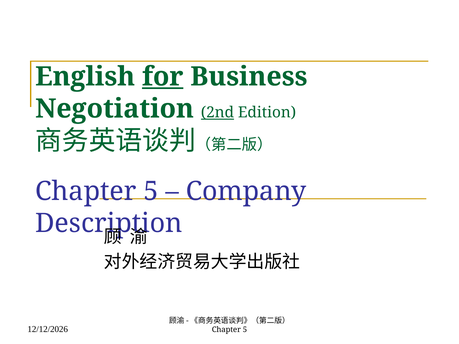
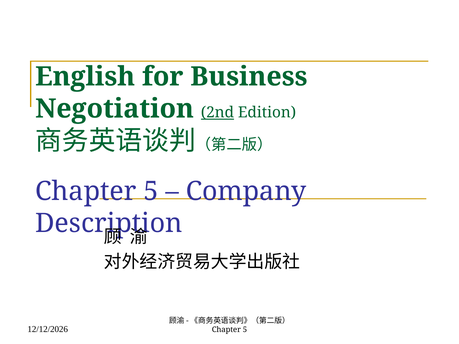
for underline: present -> none
